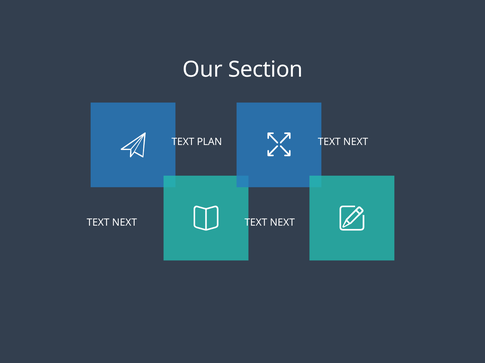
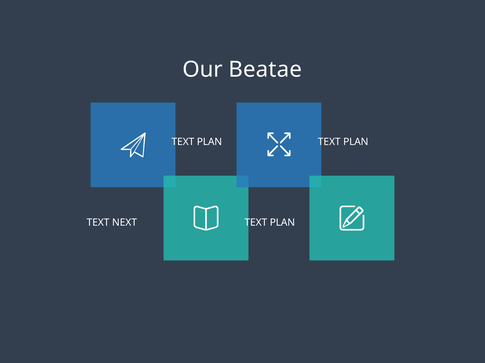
Section: Section -> Beatae
NEXT at (356, 142): NEXT -> PLAN
NEXT at (282, 223): NEXT -> PLAN
